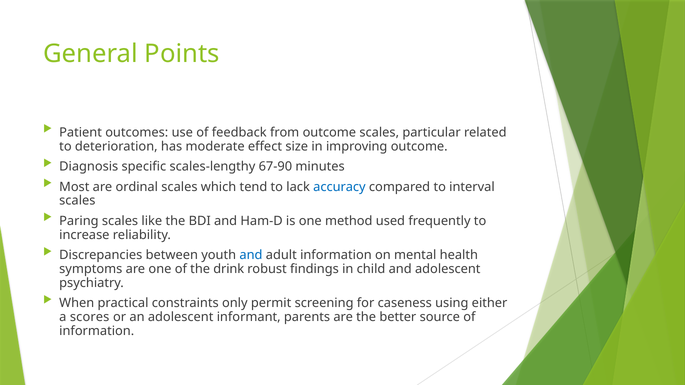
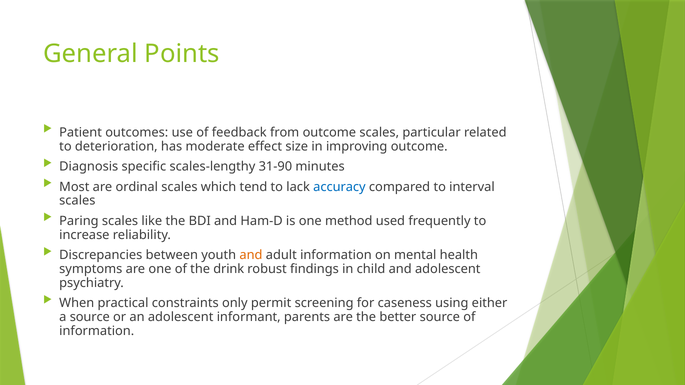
67-90: 67-90 -> 31-90
and at (251, 255) colour: blue -> orange
a scores: scores -> source
